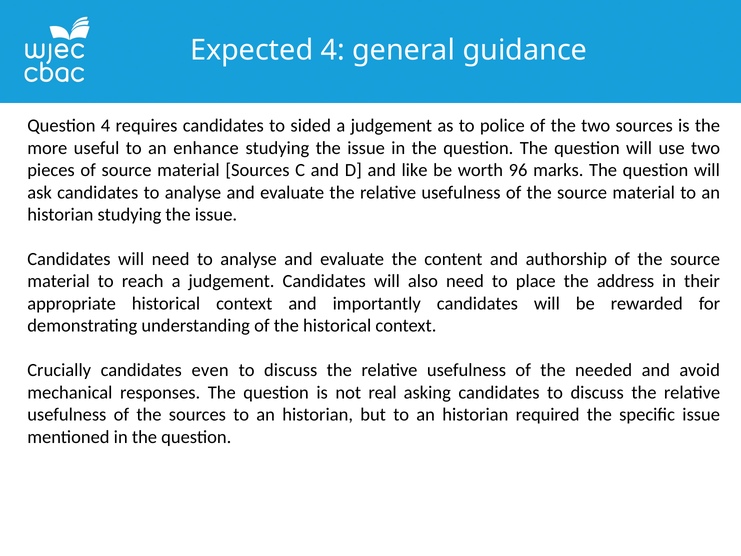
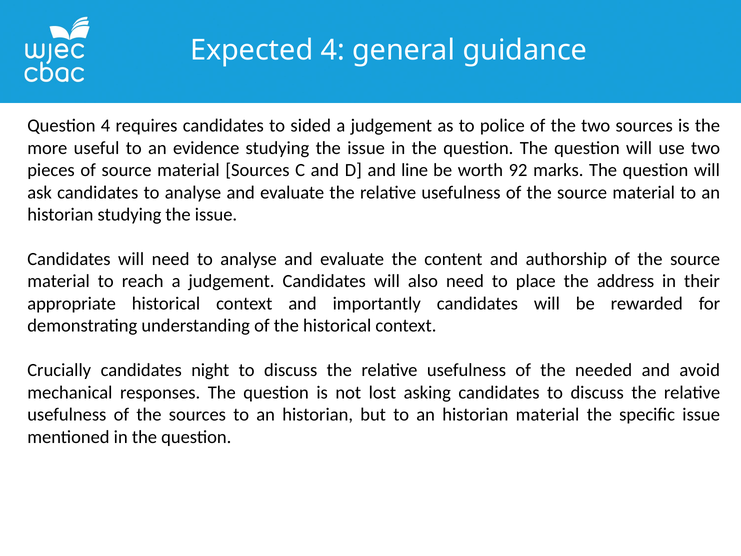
enhance: enhance -> evidence
like: like -> line
96: 96 -> 92
even: even -> night
real: real -> lost
historian required: required -> material
